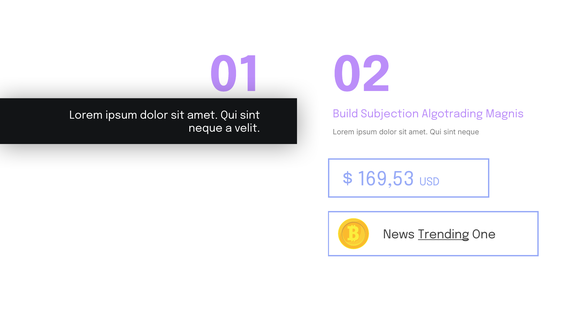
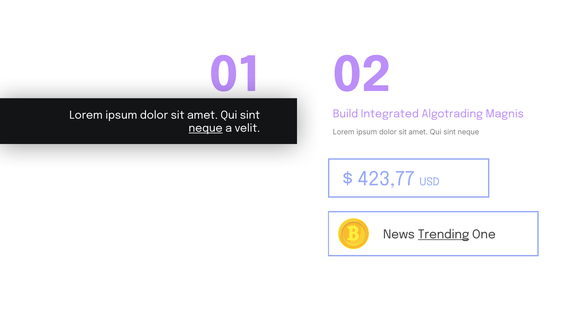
Subjection: Subjection -> Integrated
neque at (206, 128) underline: none -> present
169,53: 169,53 -> 423,77
